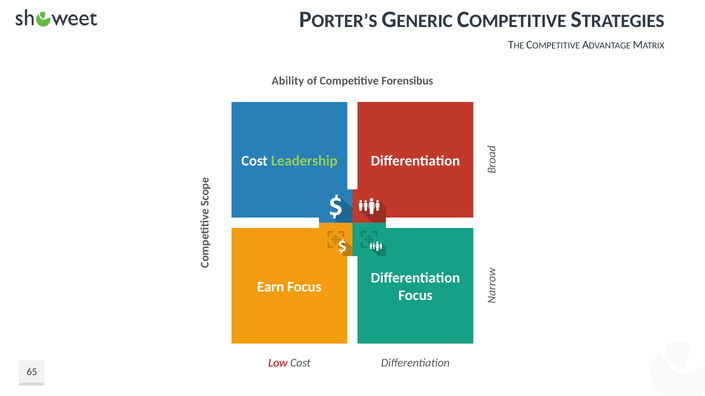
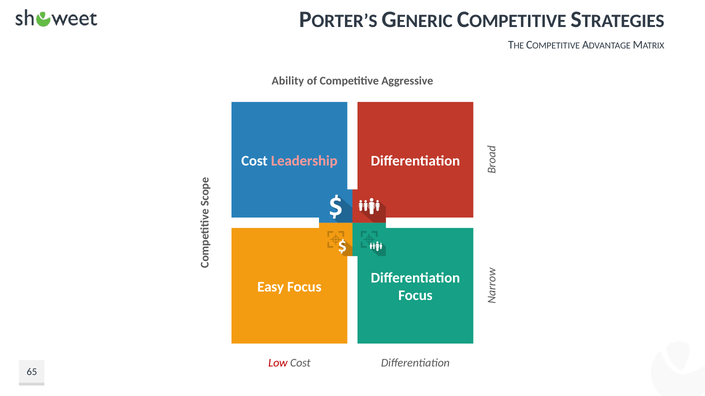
Forensibus: Forensibus -> Aggressive
Leadership colour: light green -> pink
Earn: Earn -> Easy
